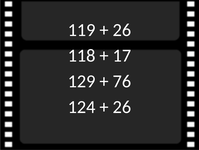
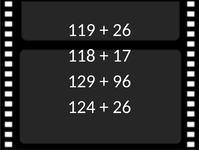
76: 76 -> 96
